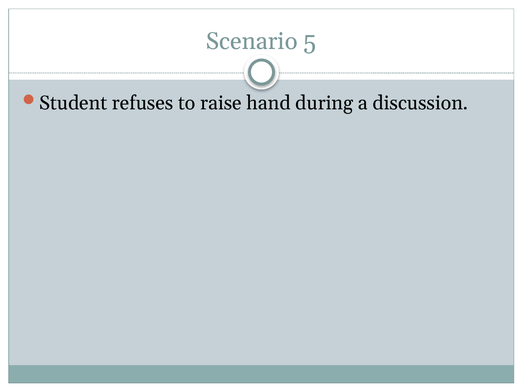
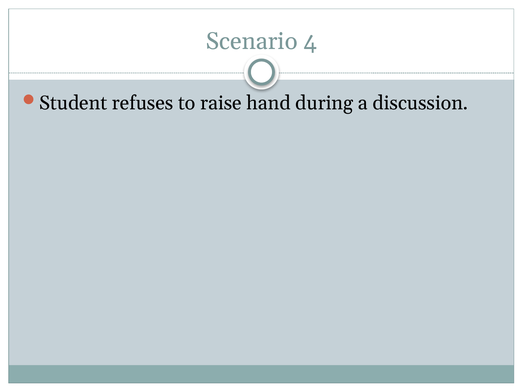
5: 5 -> 4
